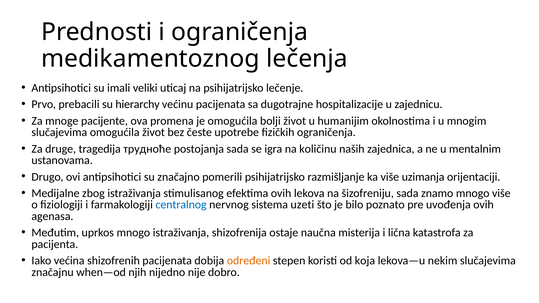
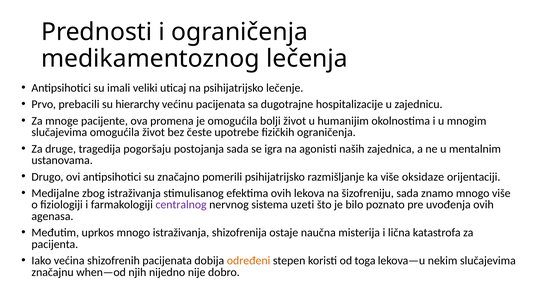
трудноће: трудноће -> pogoršaju
količinu: količinu -> agonisti
uzimanja: uzimanja -> oksidaze
centralnog colour: blue -> purple
koja: koja -> toga
